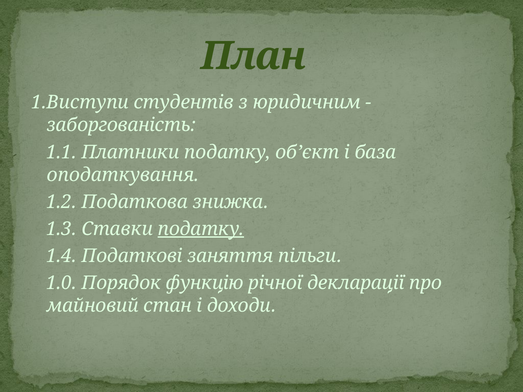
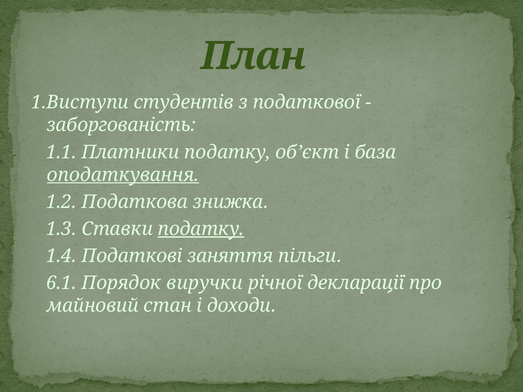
юридичним: юридичним -> податкової
оподаткування underline: none -> present
1.0: 1.0 -> 6.1
функцію: функцію -> виручки
